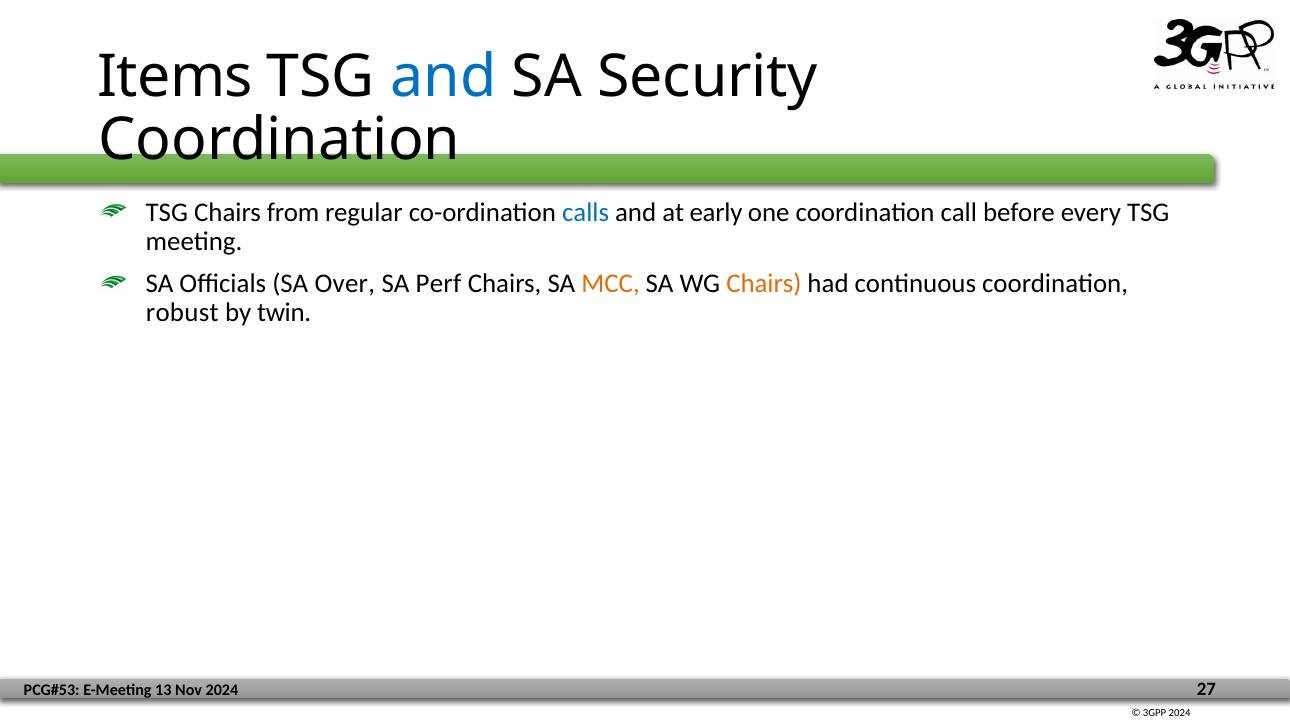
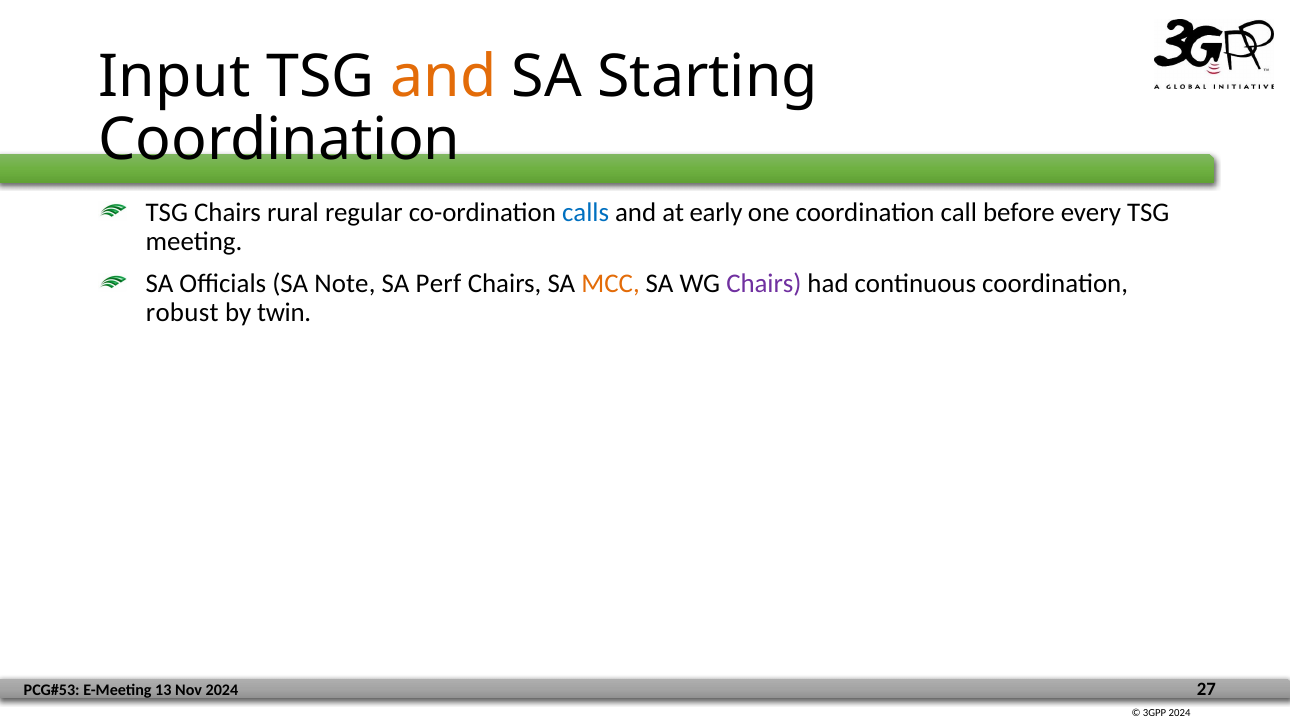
Items: Items -> Input
and at (443, 76) colour: blue -> orange
Security: Security -> Starting
from: from -> rural
Over: Over -> Note
Chairs at (764, 284) colour: orange -> purple
